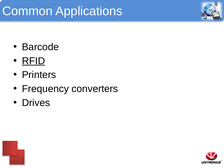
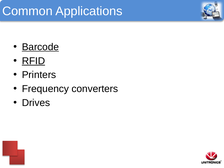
Barcode underline: none -> present
